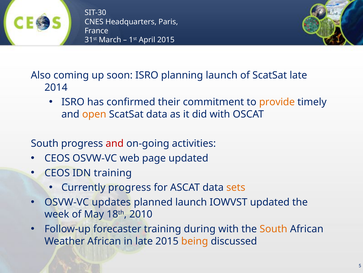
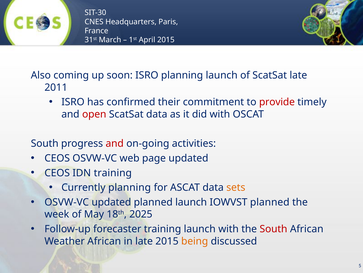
2014: 2014 -> 2011
provide colour: orange -> red
open colour: orange -> red
Currently progress: progress -> planning
OSVW-VC updates: updates -> updated
IOWVST updated: updated -> planned
2010: 2010 -> 2025
training during: during -> launch
South at (273, 228) colour: orange -> red
